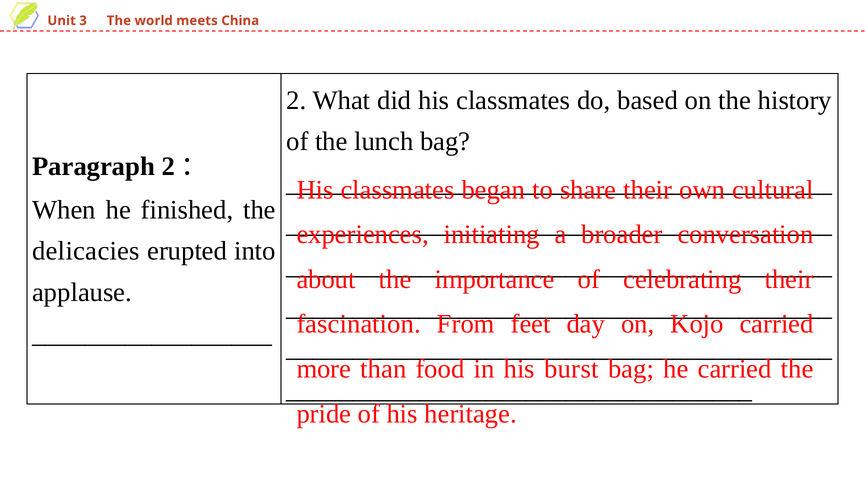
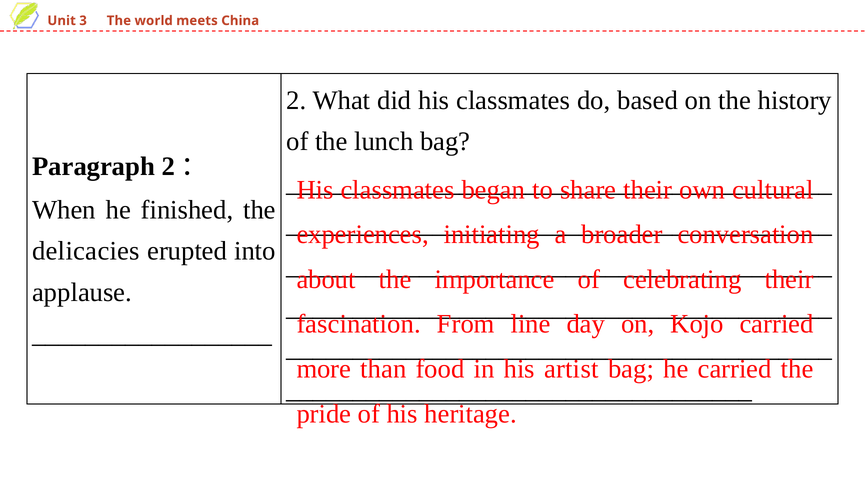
feet: feet -> line
burst: burst -> artist
